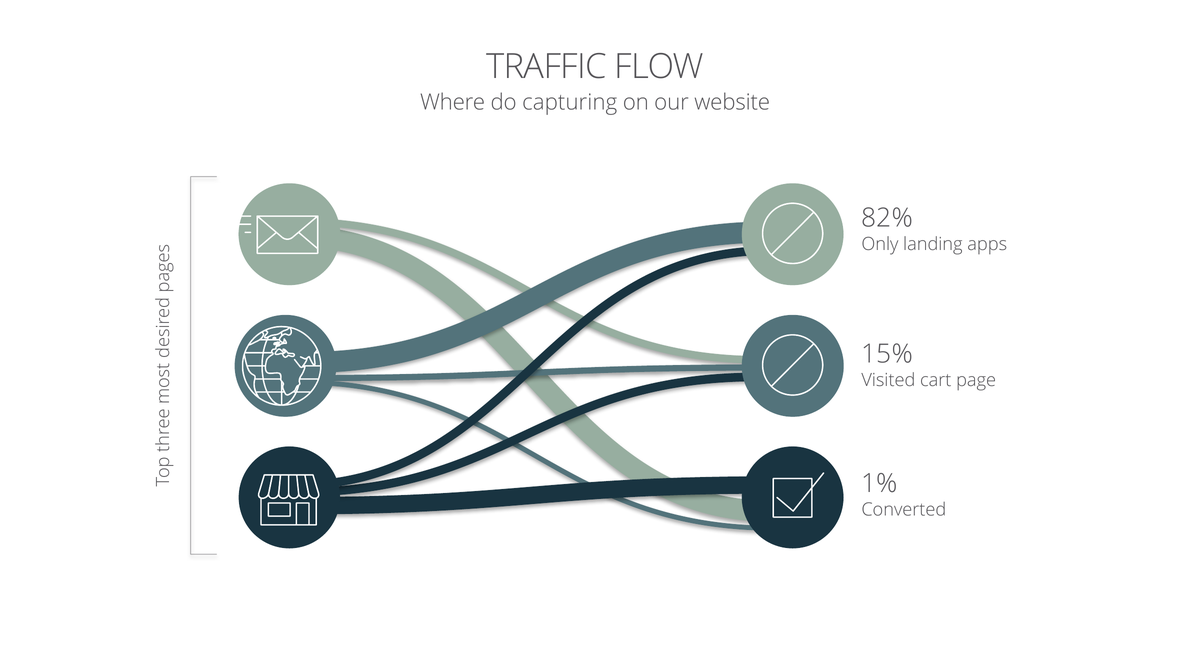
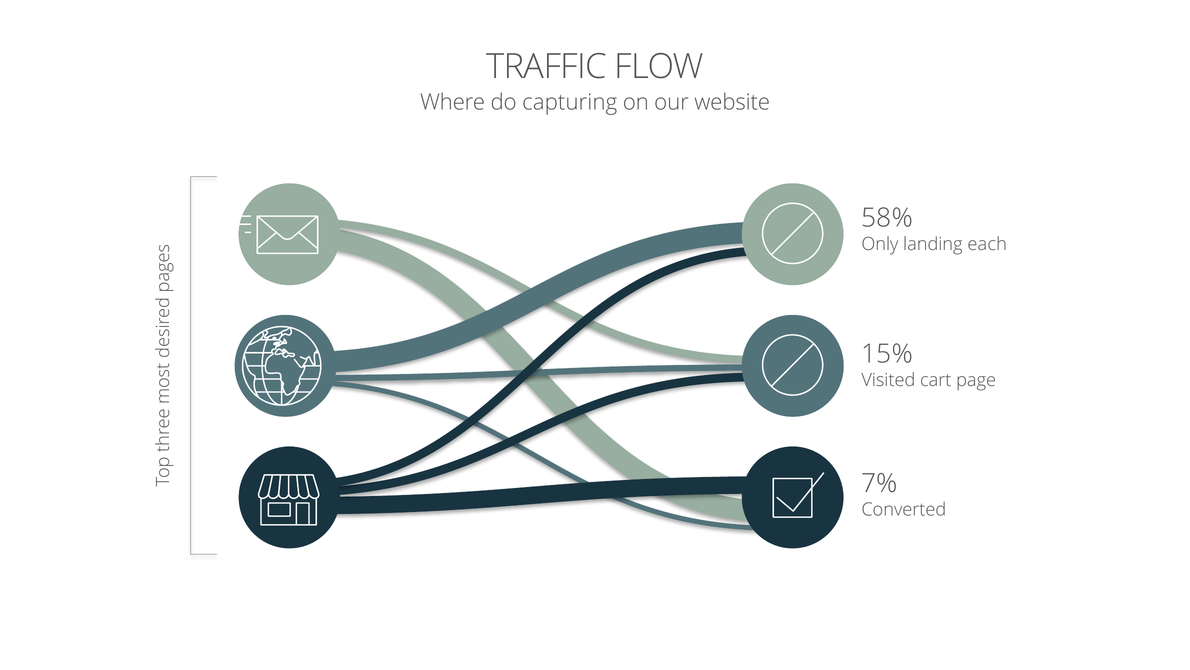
82%: 82% -> 58%
apps: apps -> each
1%: 1% -> 7%
